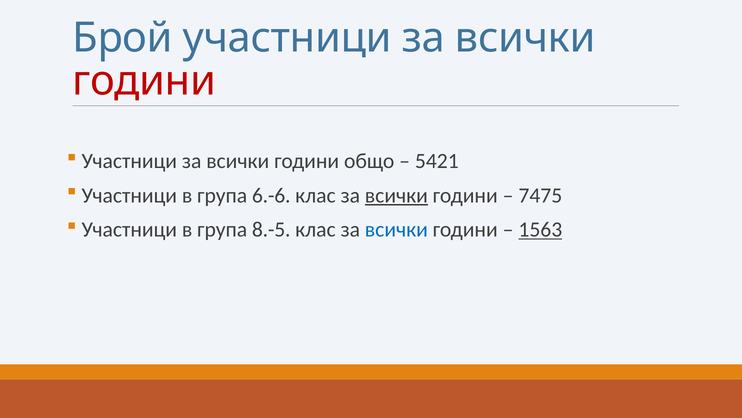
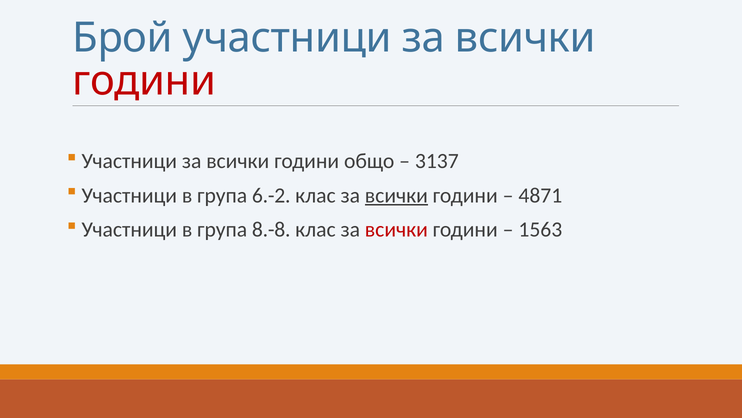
5421: 5421 -> 3137
6.-6: 6.-6 -> 6.-2
7475: 7475 -> 4871
8.-5: 8.-5 -> 8.-8
всички at (396, 229) colour: blue -> red
1563 underline: present -> none
